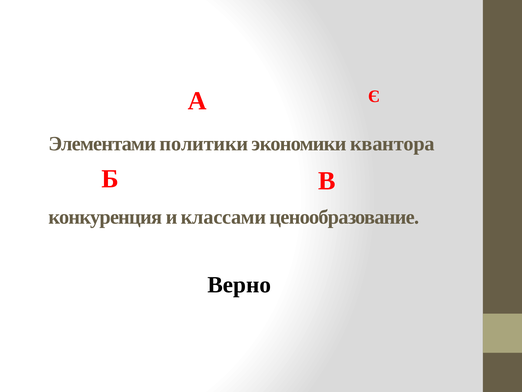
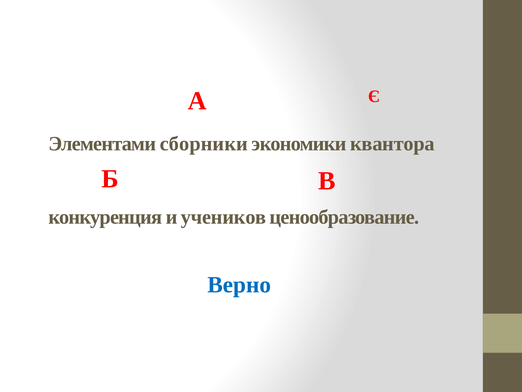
политики: политики -> сборники
классами: классами -> учеников
Верно colour: black -> blue
